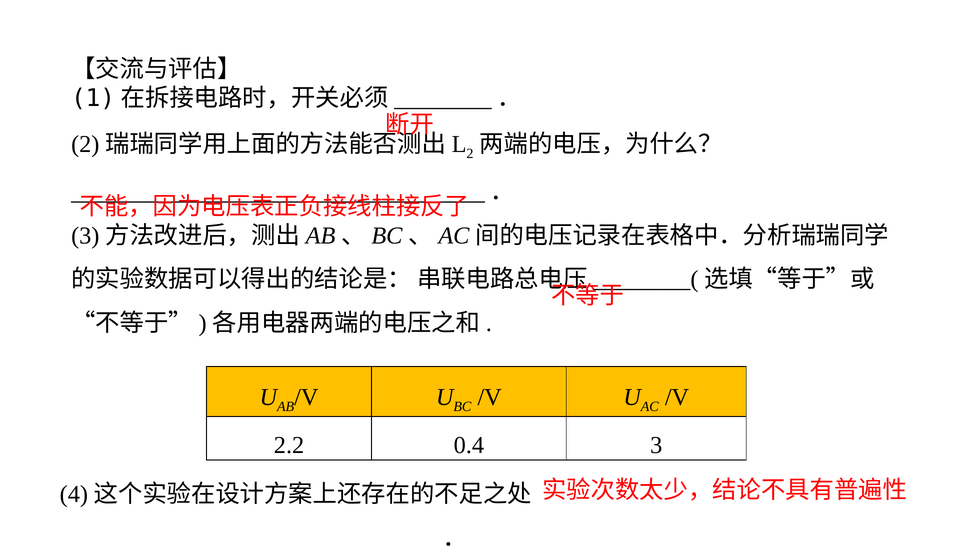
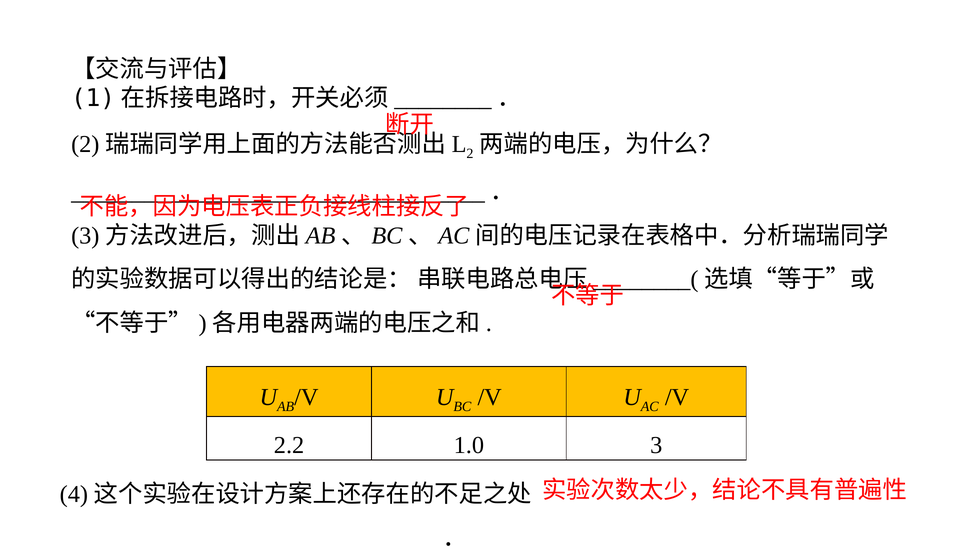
0.4: 0.4 -> 1.0
